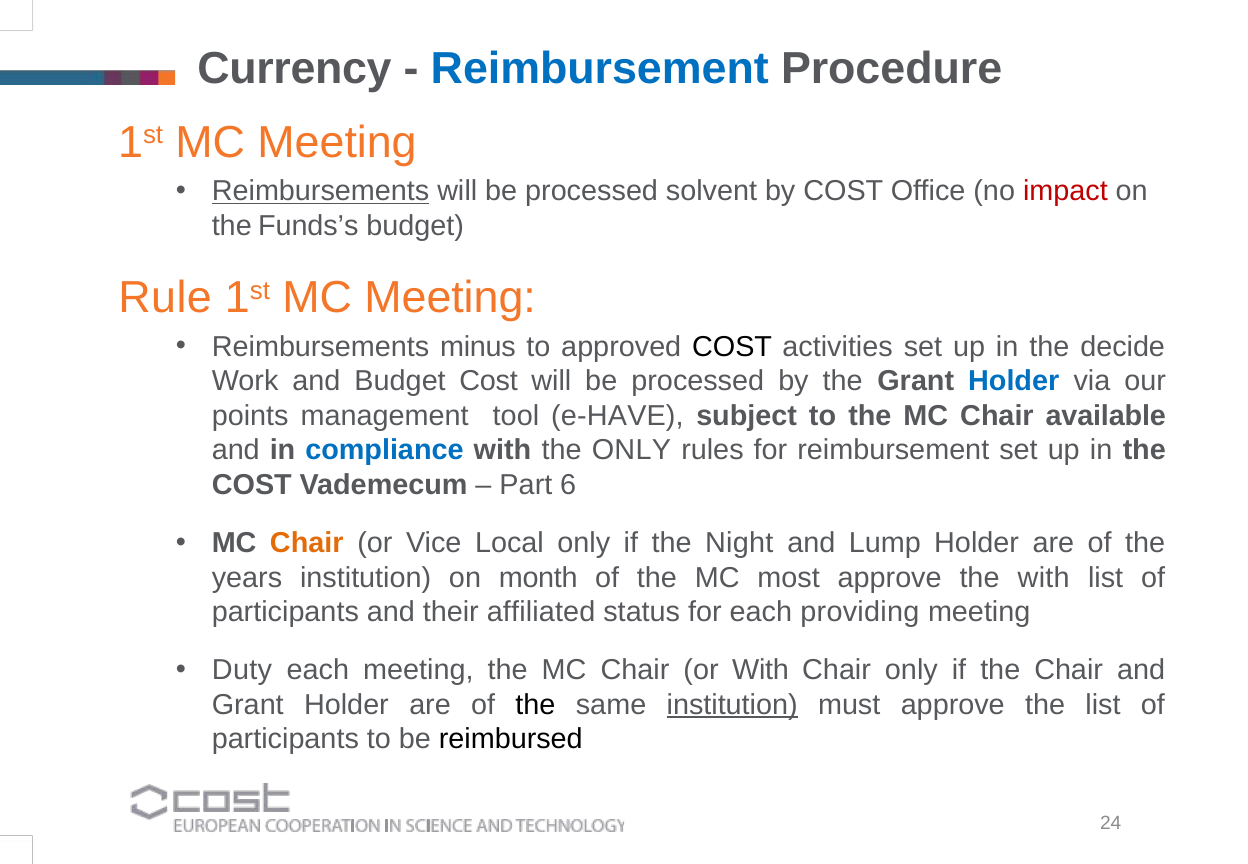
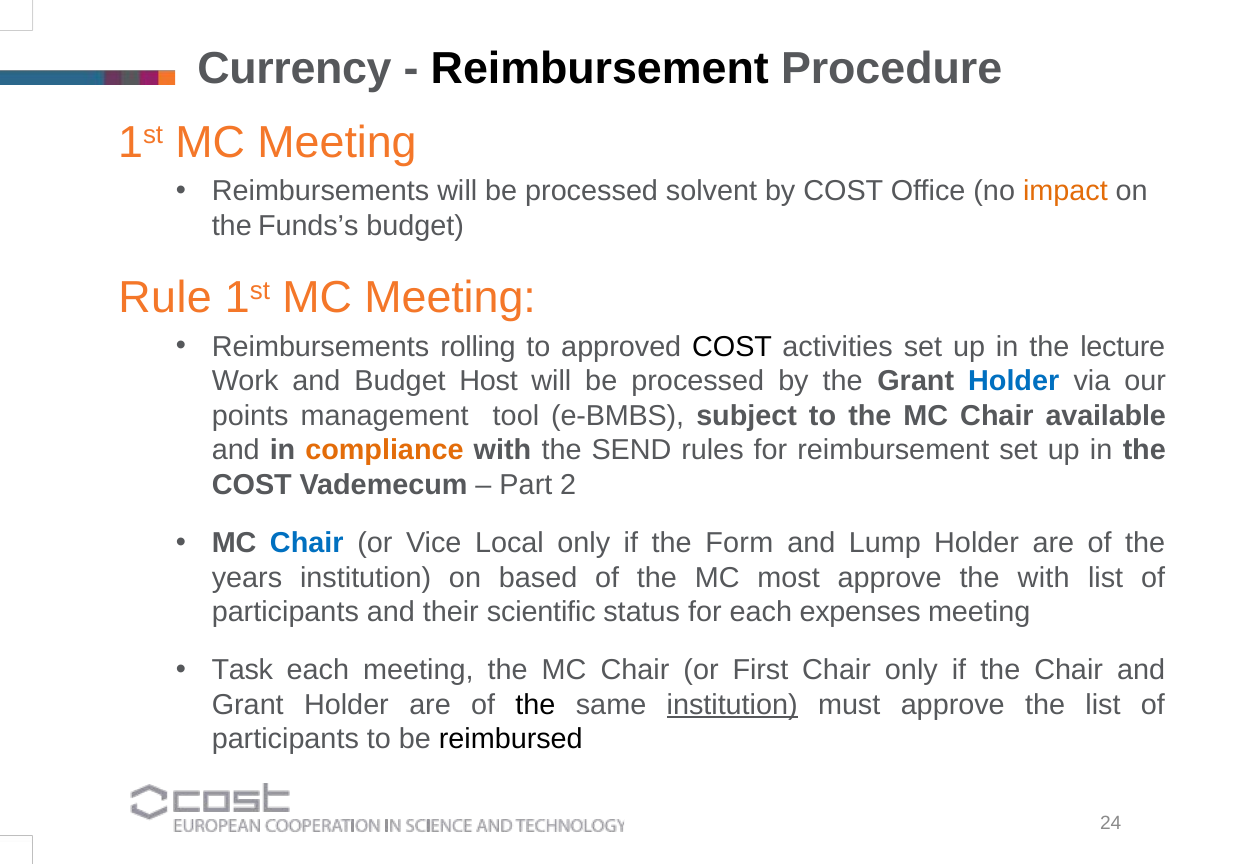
Reimbursement at (600, 69) colour: blue -> black
Reimbursements at (321, 191) underline: present -> none
impact colour: red -> orange
minus: minus -> rolling
decide: decide -> lecture
Budget Cost: Cost -> Host
e-HAVE: e-HAVE -> e-BMBS
compliance colour: blue -> orange
the ONLY: ONLY -> SEND
6: 6 -> 2
Chair at (307, 543) colour: orange -> blue
Night: Night -> Form
month: month -> based
affiliated: affiliated -> scientific
providing: providing -> expenses
Duty: Duty -> Task
or With: With -> First
